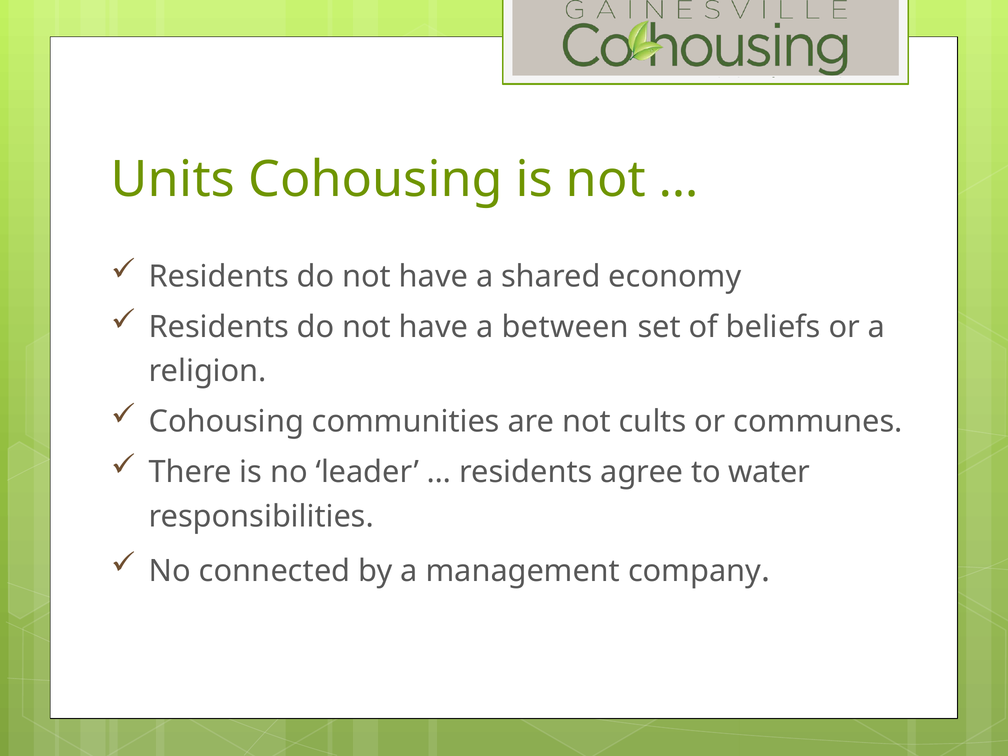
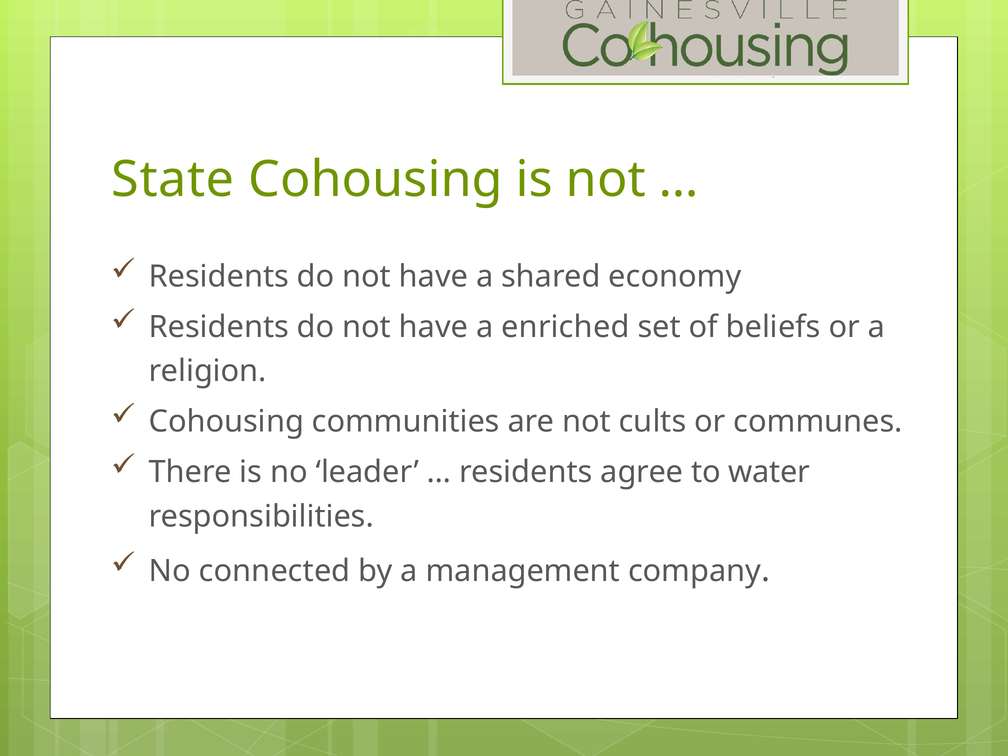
Units: Units -> State
between: between -> enriched
